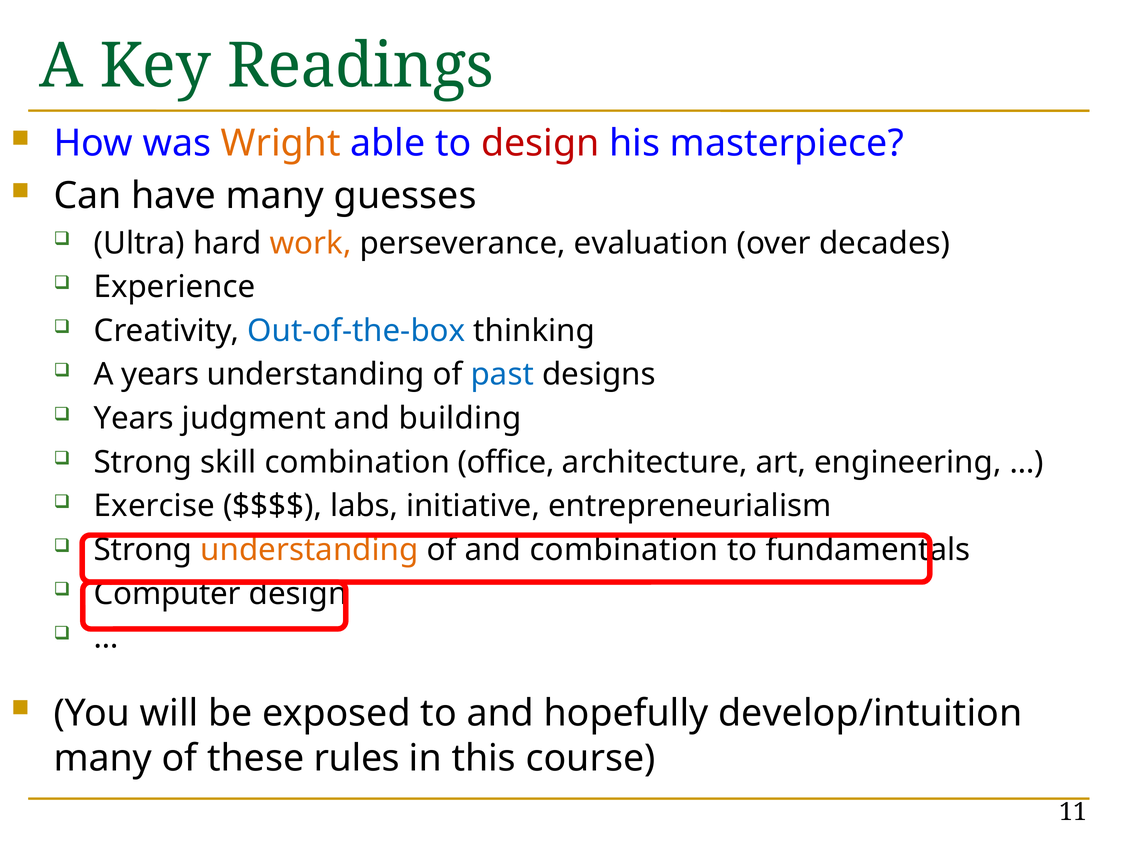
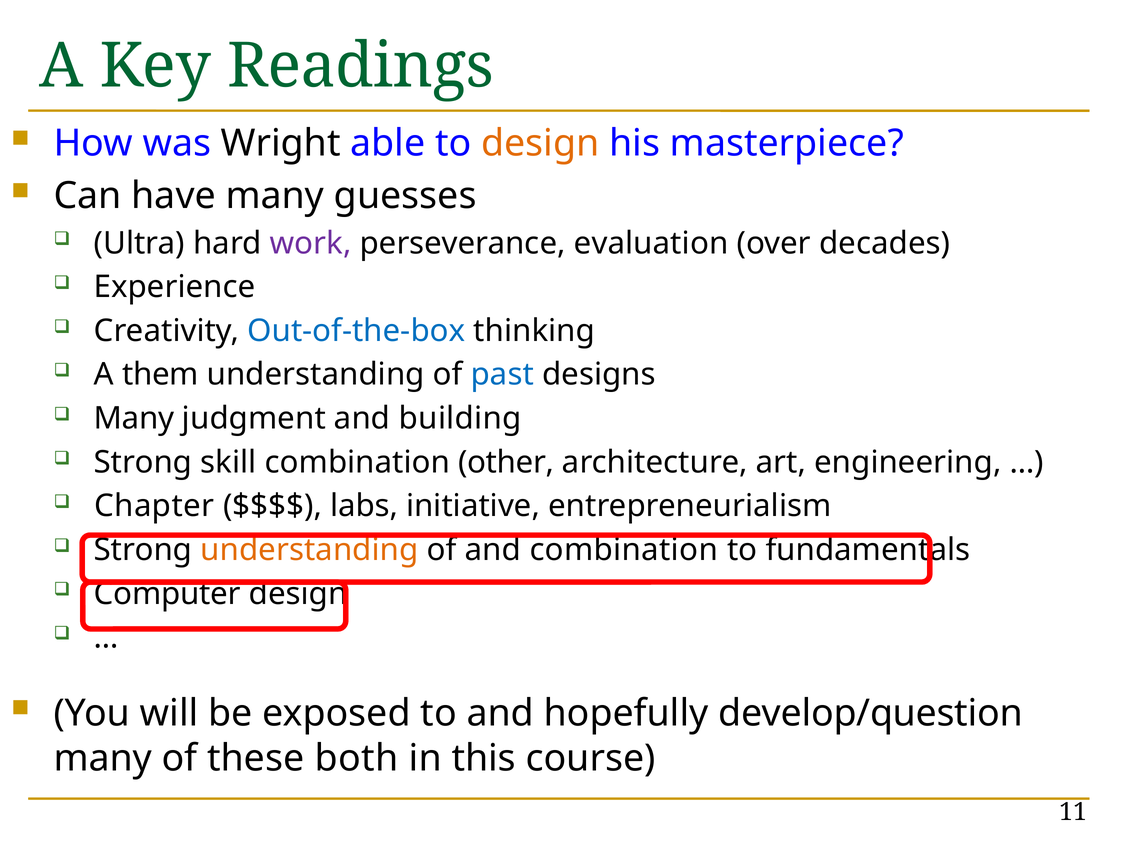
Wright colour: orange -> black
design at (540, 144) colour: red -> orange
work colour: orange -> purple
A years: years -> them
Years at (134, 419): Years -> Many
office: office -> other
Exercise: Exercise -> Chapter
develop/intuition: develop/intuition -> develop/question
rules: rules -> both
